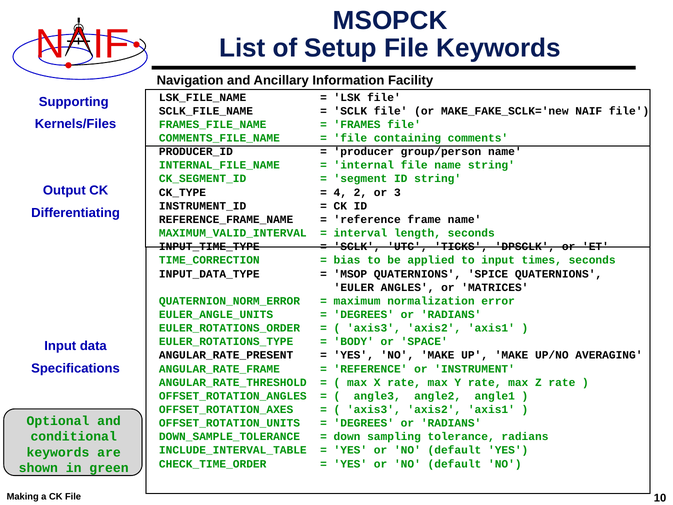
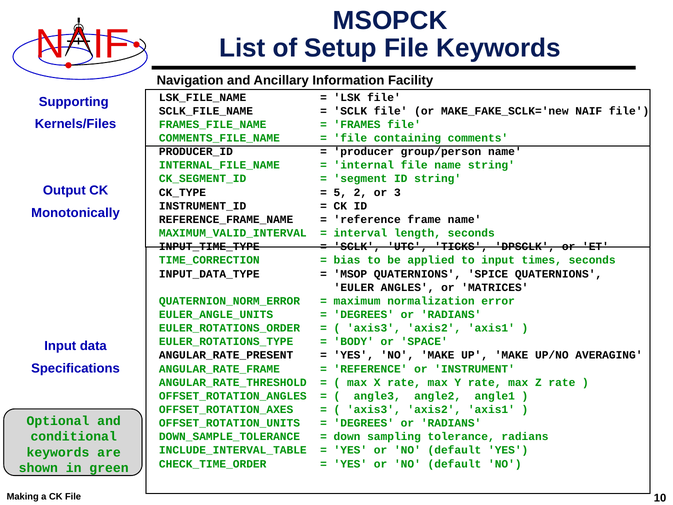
4: 4 -> 5
Differentiating: Differentiating -> Monotonically
